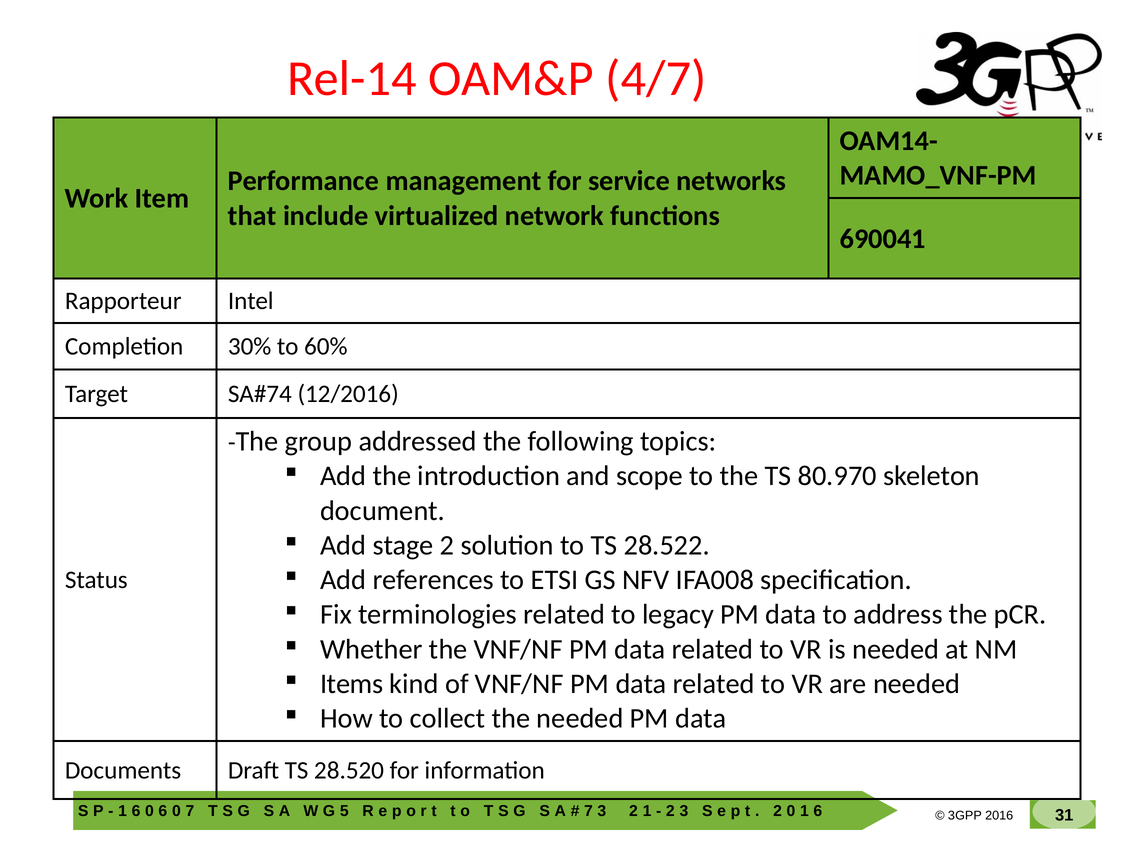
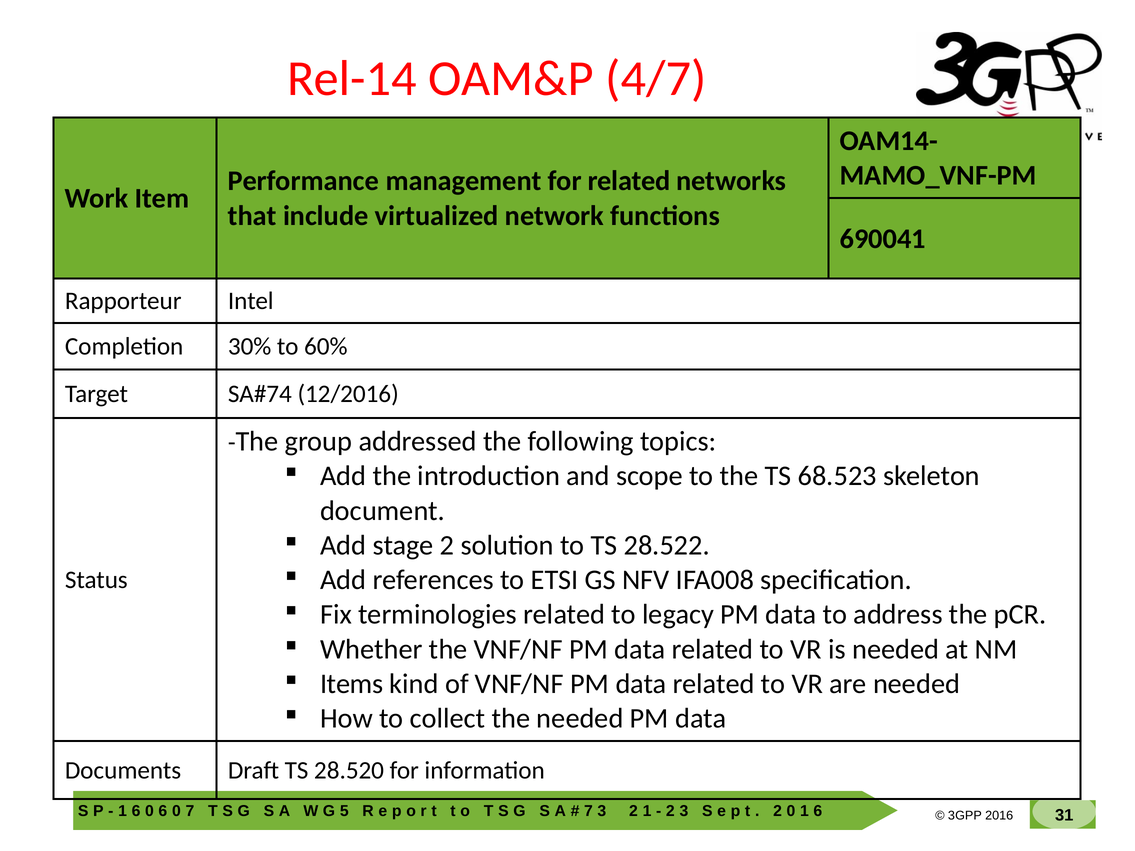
for service: service -> related
80.970: 80.970 -> 68.523
